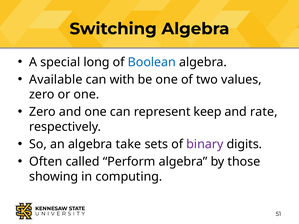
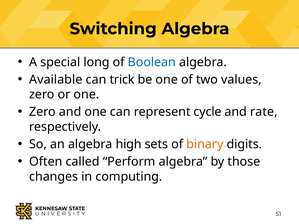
with: with -> trick
keep: keep -> cycle
take: take -> high
binary colour: purple -> orange
showing: showing -> changes
